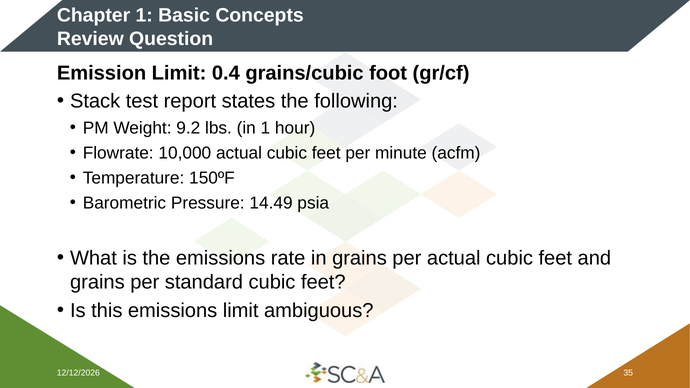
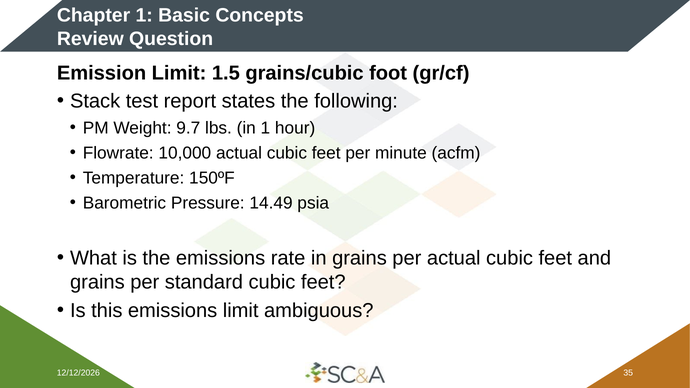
0.4: 0.4 -> 1.5
9.2: 9.2 -> 9.7
